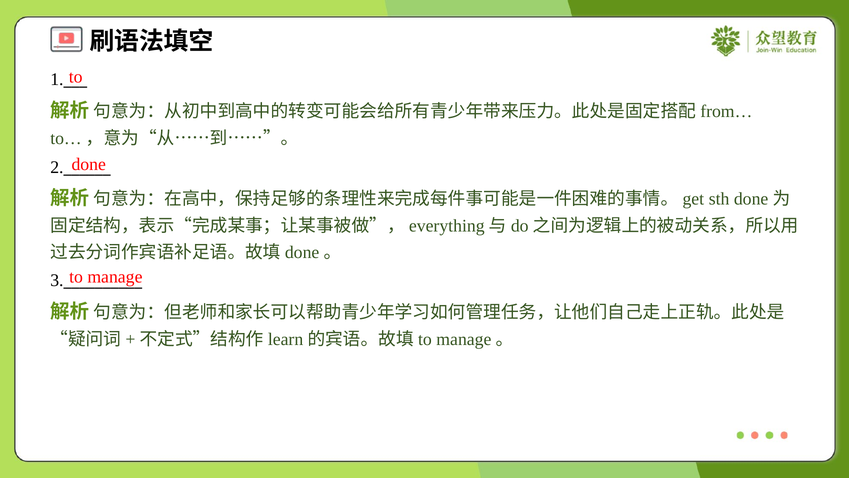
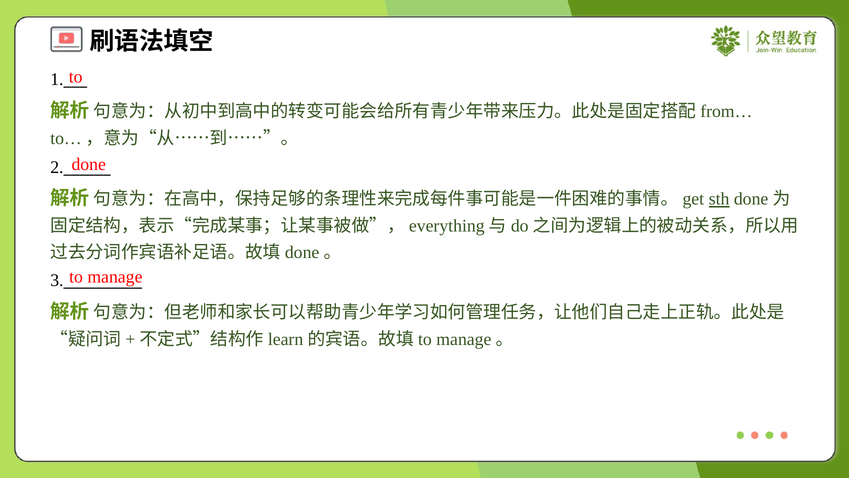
sth underline: none -> present
